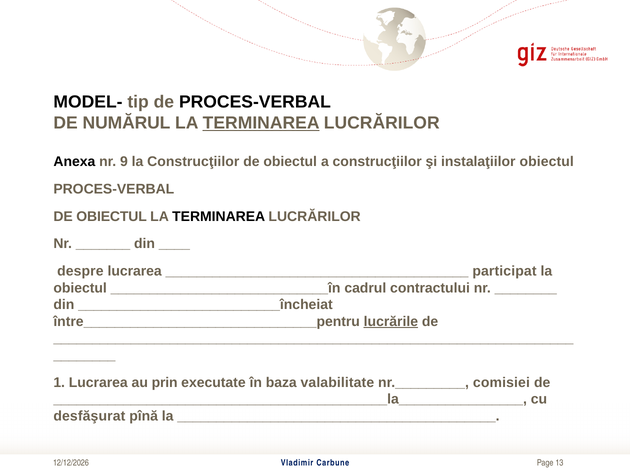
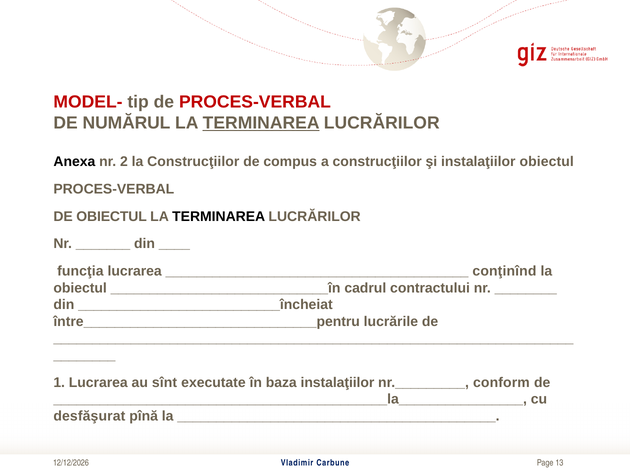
MODEL- colour: black -> red
PROCES-VERBAL at (255, 102) colour: black -> red
9: 9 -> 2
obiectul at (290, 162): obiectul -> compus
despre: despre -> funcţia
participat: participat -> conţinînd
lucrările underline: present -> none
prin: prin -> sînt
baza valabilitate: valabilitate -> instalaţiilor
comisiei: comisiei -> conform
